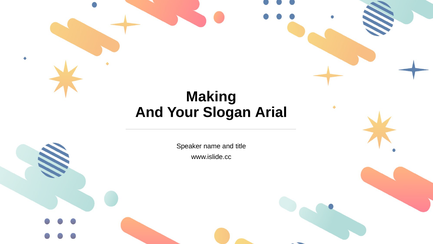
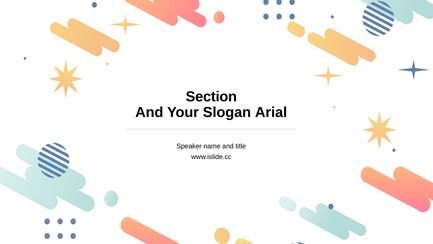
Making: Making -> Section
